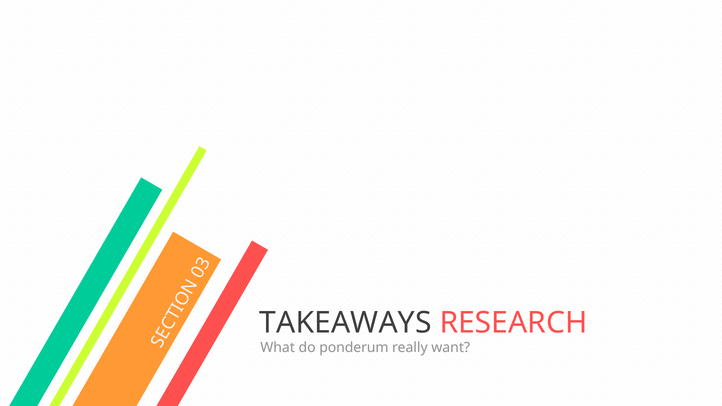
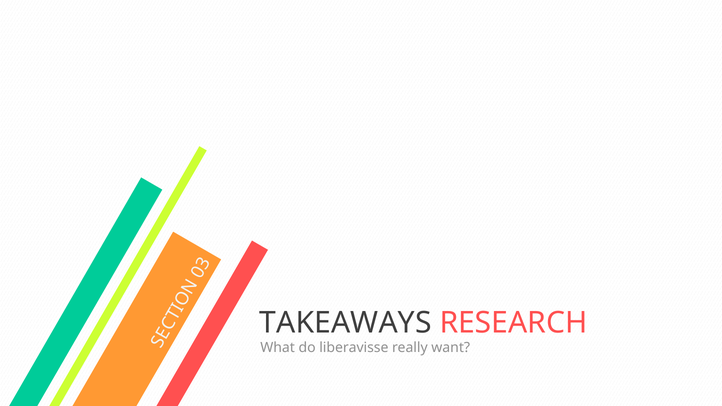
ponderum: ponderum -> liberavisse
